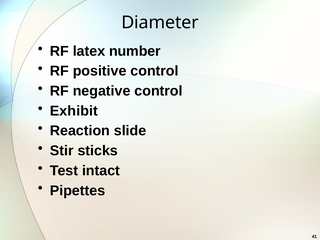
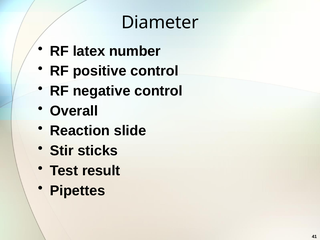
Exhibit: Exhibit -> Overall
intact: intact -> result
